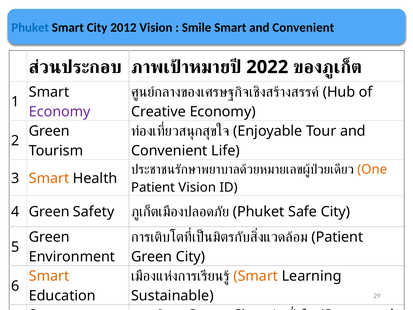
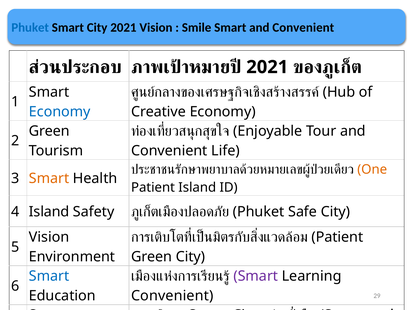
City 2012: 2012 -> 2021
2022 at (267, 67): 2022 -> 2021
Economy at (60, 112) colour: purple -> blue
Patient Vision: Vision -> Island
4 Green: Green -> Island
Green at (49, 237): Green -> Vision
Smart at (256, 276) colour: orange -> purple
Smart at (49, 276) colour: orange -> blue
Sustainable at (172, 295): Sustainable -> Convenient
